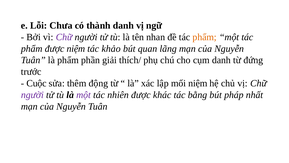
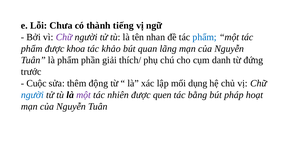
thành danh: danh -> tiếng
phẩm at (205, 37) colour: orange -> blue
được niệm: niệm -> khoa
mối niệm: niệm -> dụng
người at (32, 95) colour: purple -> blue
khác: khác -> quen
nhất: nhất -> hoạt
